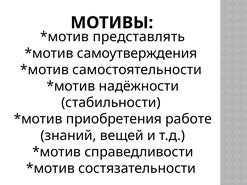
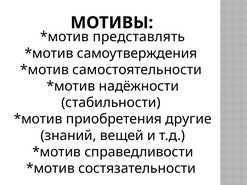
работе: работе -> другие
